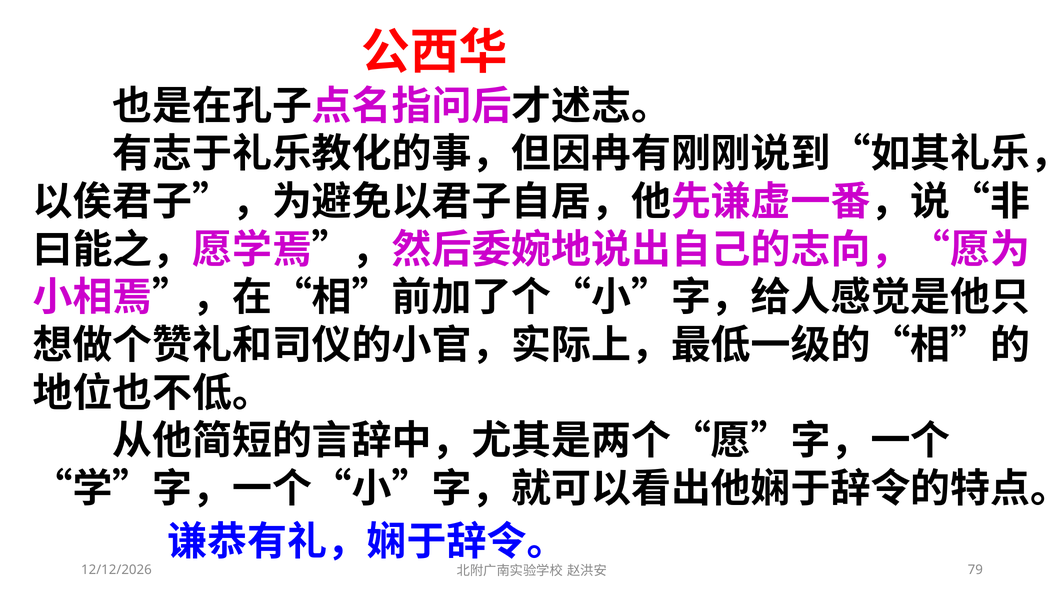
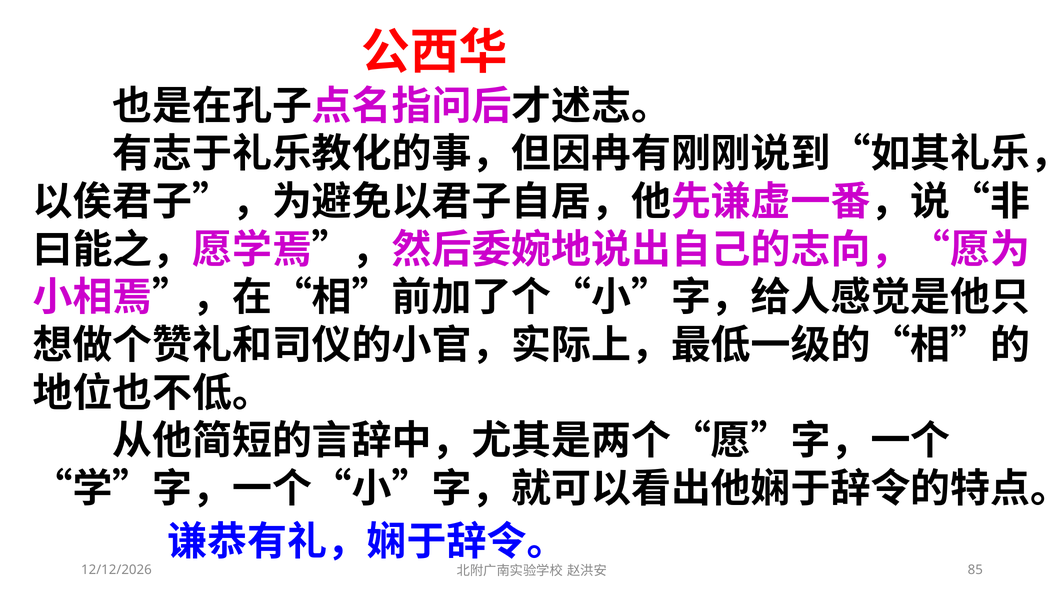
79: 79 -> 85
